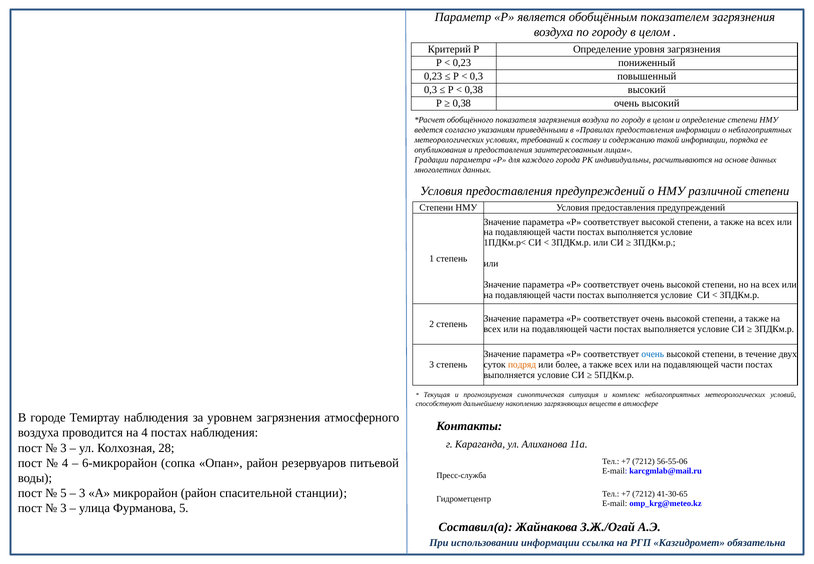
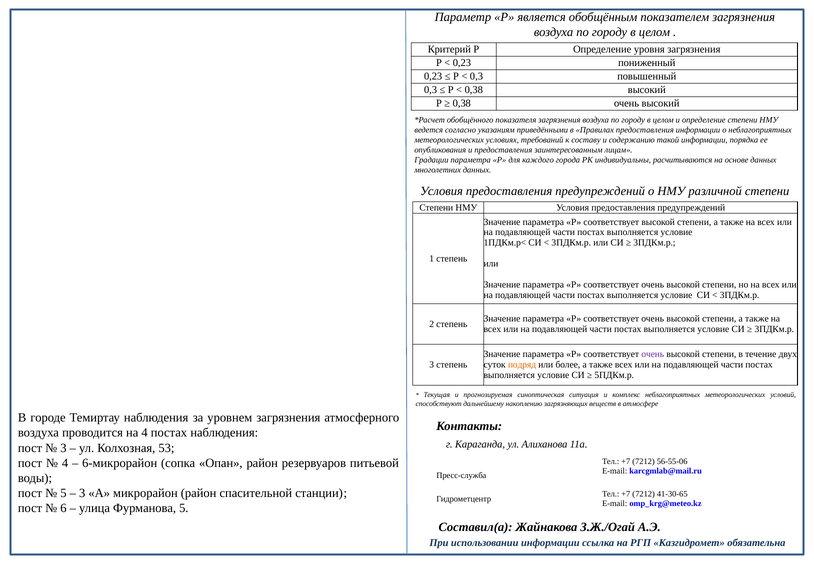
очень at (653, 354) colour: blue -> purple
28: 28 -> 53
3 at (63, 508): 3 -> 6
